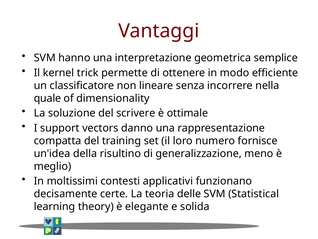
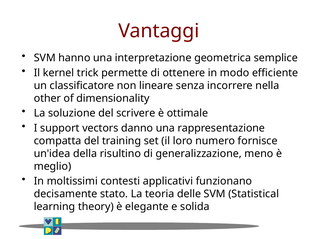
quale: quale -> other
certe: certe -> stato
